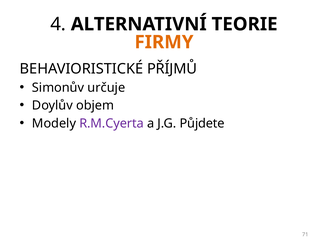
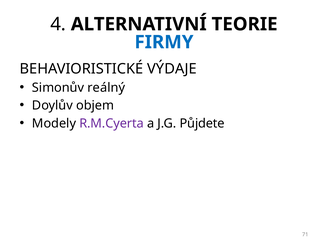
FIRMY colour: orange -> blue
PŘÍJMŮ: PŘÍJMŮ -> VÝDAJE
určuje: určuje -> reálný
